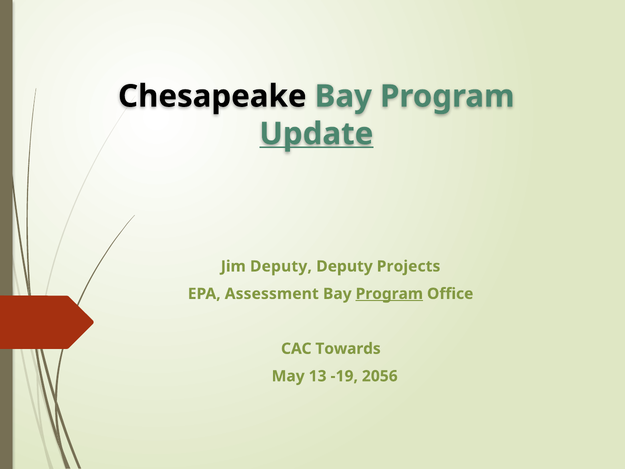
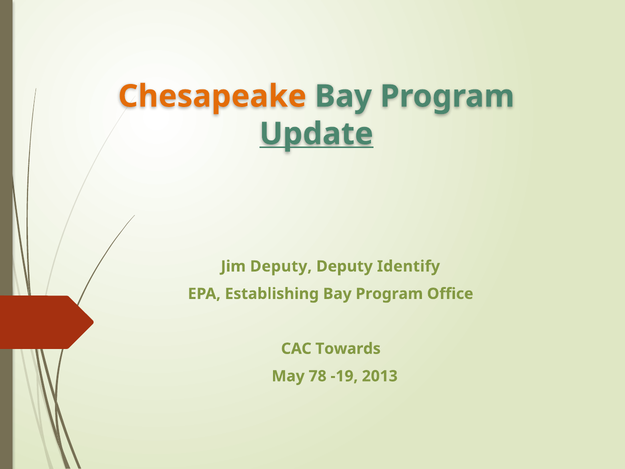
Chesapeake colour: black -> orange
Projects: Projects -> Identify
Assessment: Assessment -> Establishing
Program at (389, 294) underline: present -> none
13: 13 -> 78
2056: 2056 -> 2013
